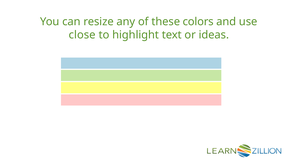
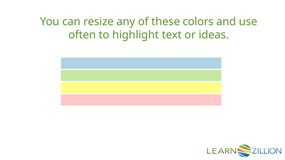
close: close -> often
